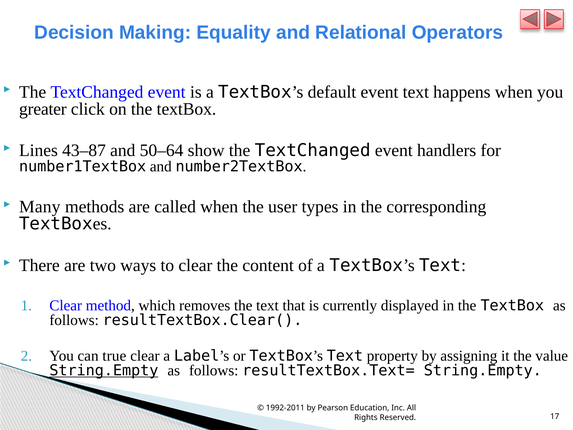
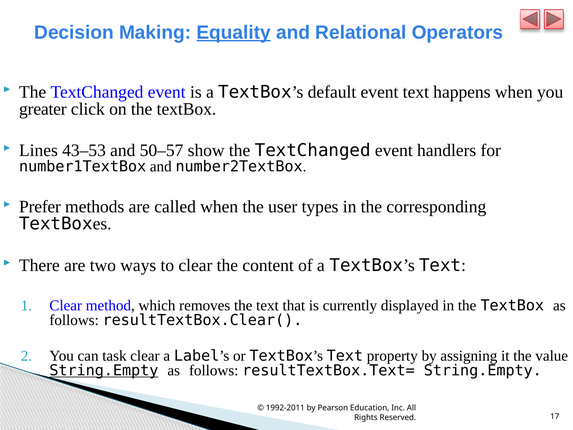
Equality underline: none -> present
43–87: 43–87 -> 43–53
50–64: 50–64 -> 50–57
Many: Many -> Prefer
true: true -> task
